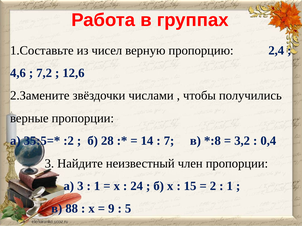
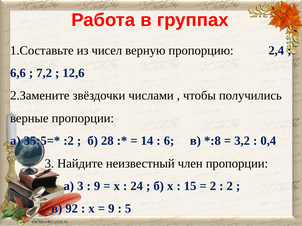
4,6: 4,6 -> 6,6
7: 7 -> 6
1 at (97, 186): 1 -> 9
1 at (230, 186): 1 -> 2
88: 88 -> 92
